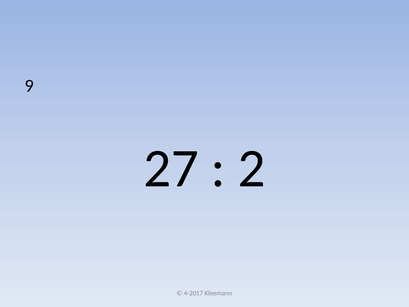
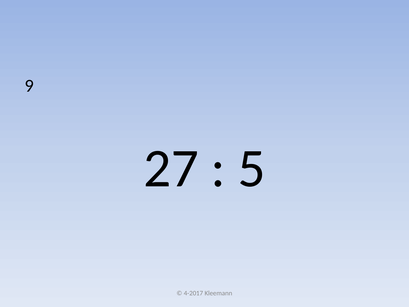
2: 2 -> 5
